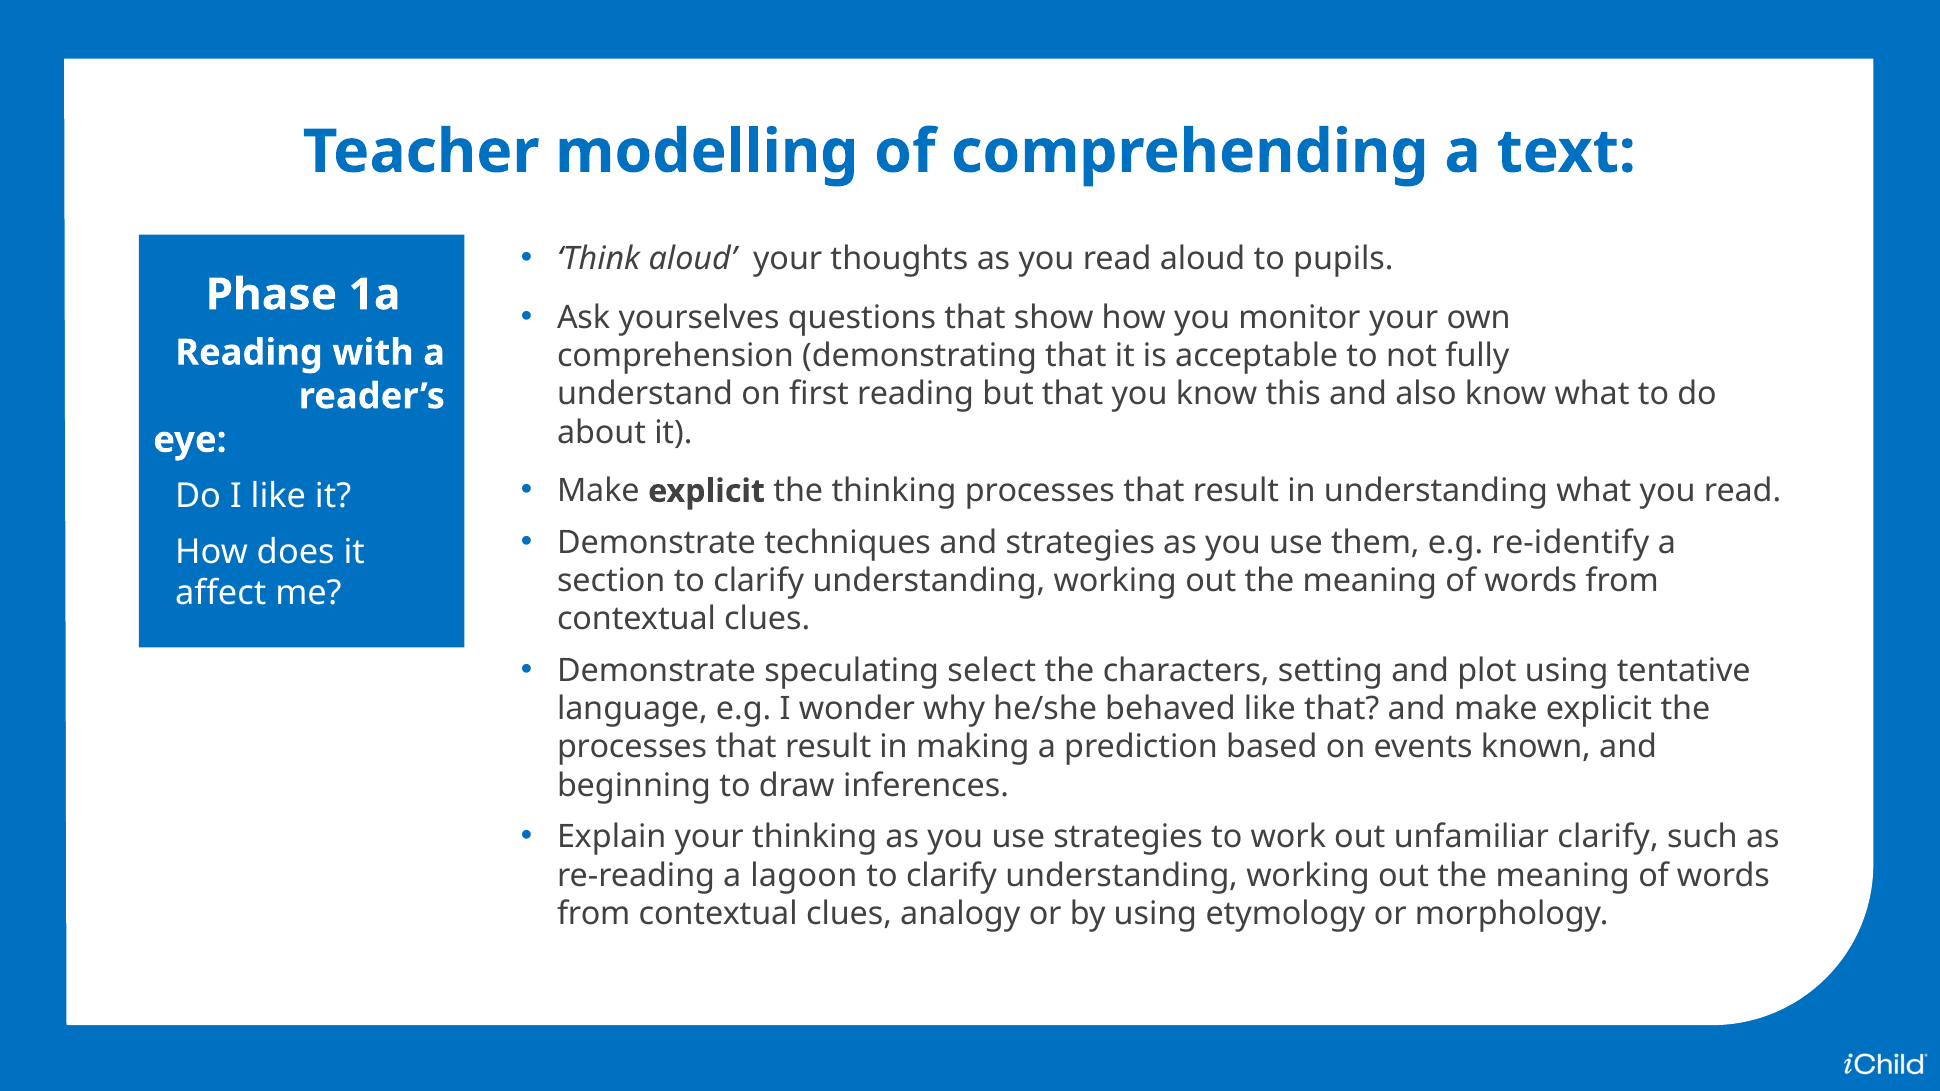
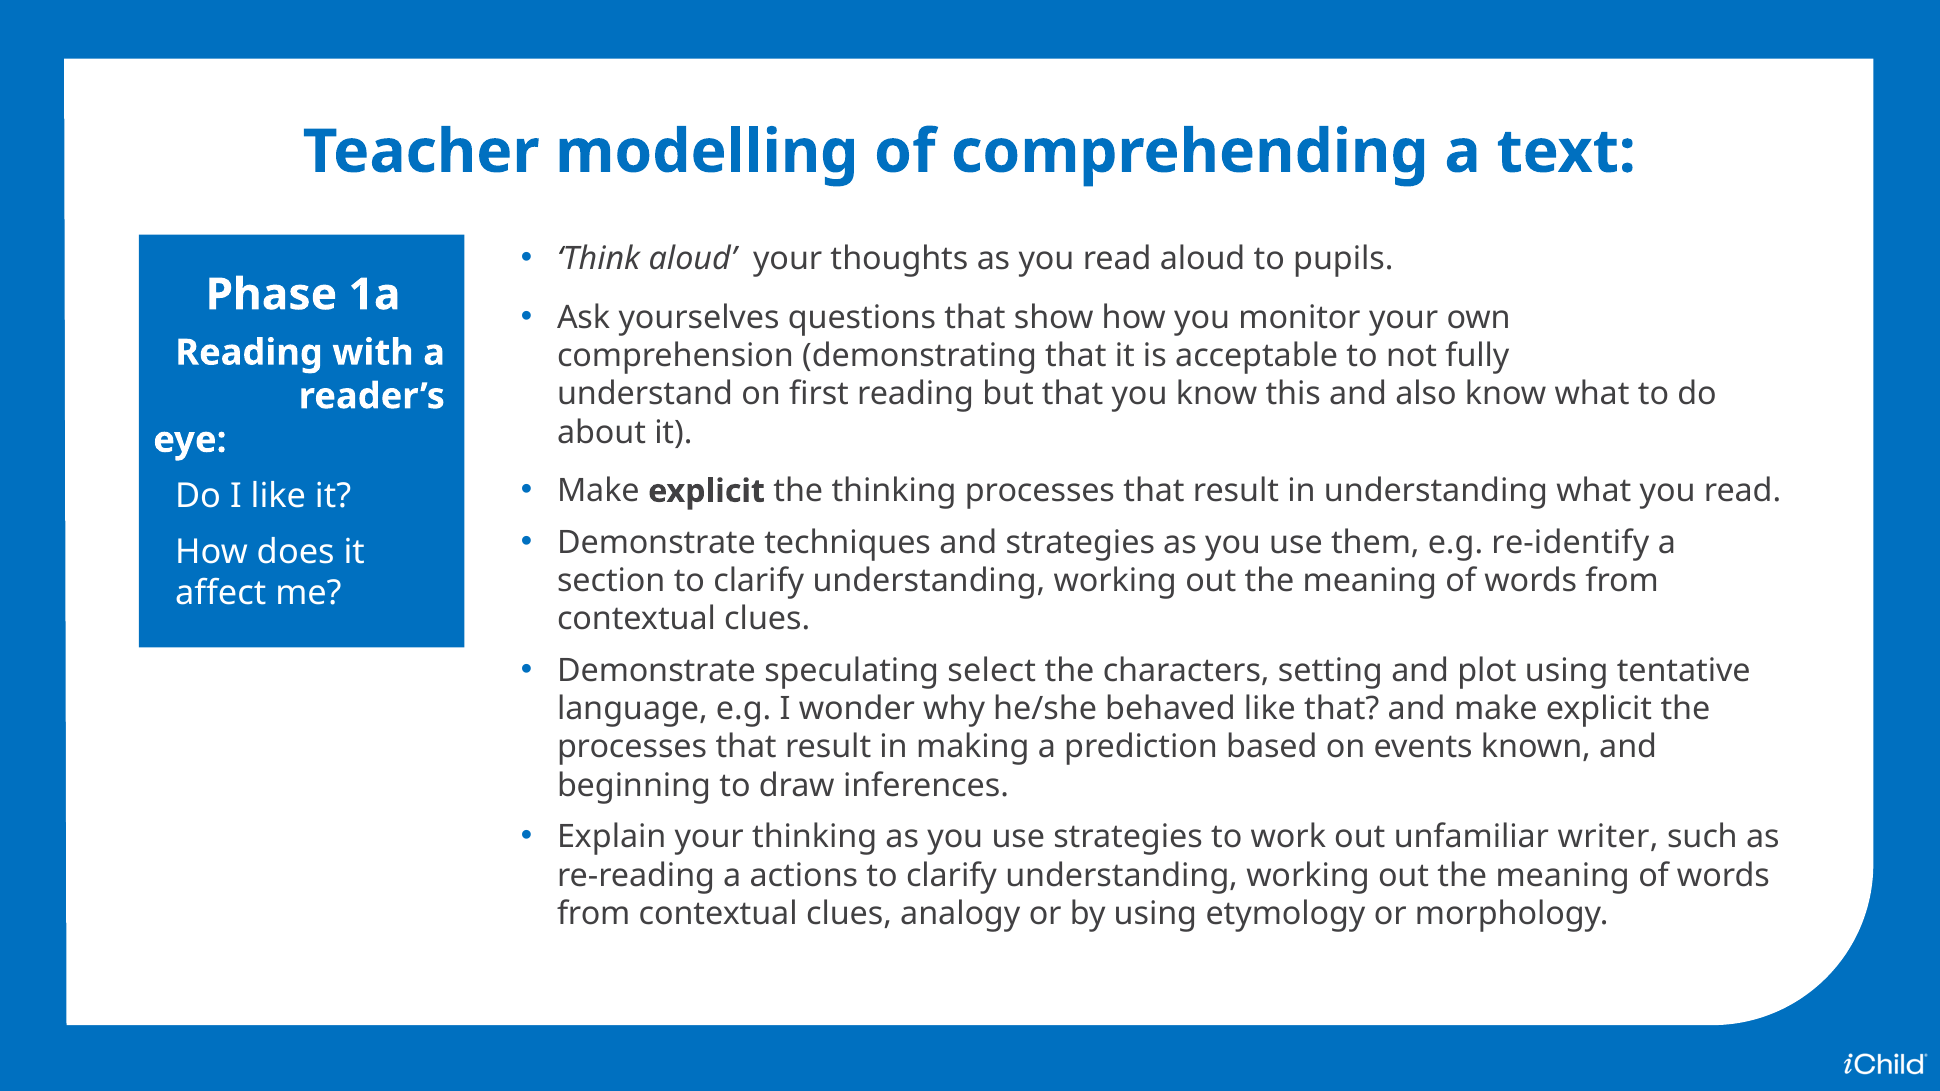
unfamiliar clarify: clarify -> writer
lagoon: lagoon -> actions
